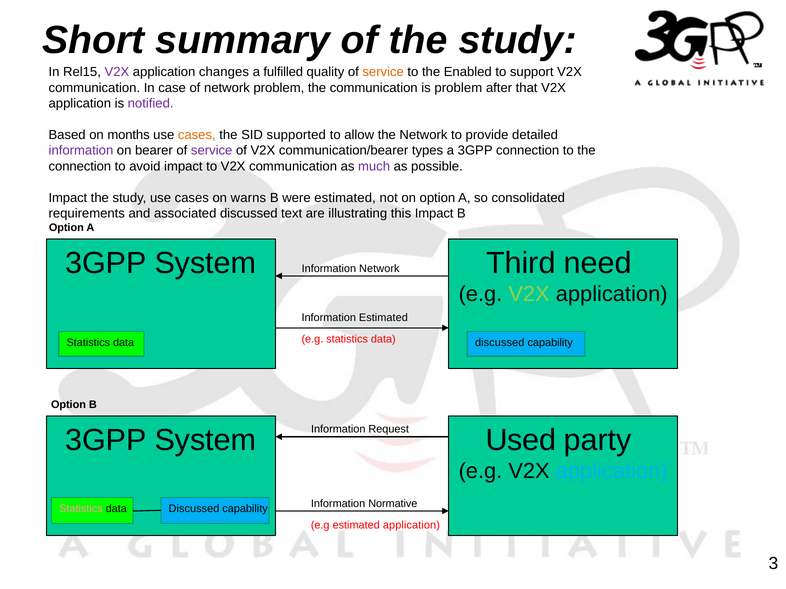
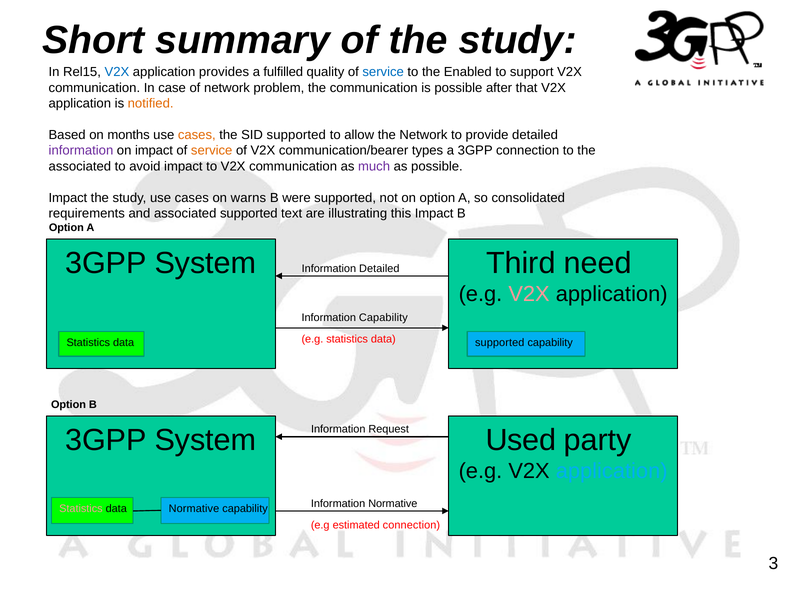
V2X at (117, 72) colour: purple -> blue
changes: changes -> provides
service at (383, 72) colour: orange -> blue
is problem: problem -> possible
notified colour: purple -> orange
on bearer: bearer -> impact
service at (212, 151) colour: purple -> orange
connection at (80, 166): connection -> associated
were estimated: estimated -> supported
associated discussed: discussed -> supported
Information Network: Network -> Detailed
V2X at (529, 294) colour: light green -> pink
Information Estimated: Estimated -> Capability
discussed at (500, 343): discussed -> supported
Discussed at (194, 509): Discussed -> Normative
estimated application: application -> connection
